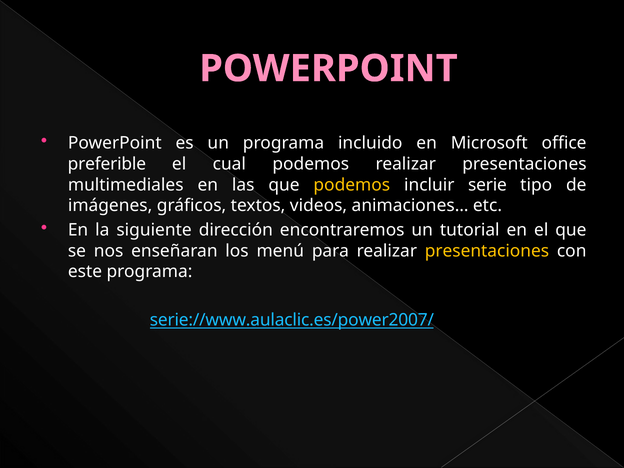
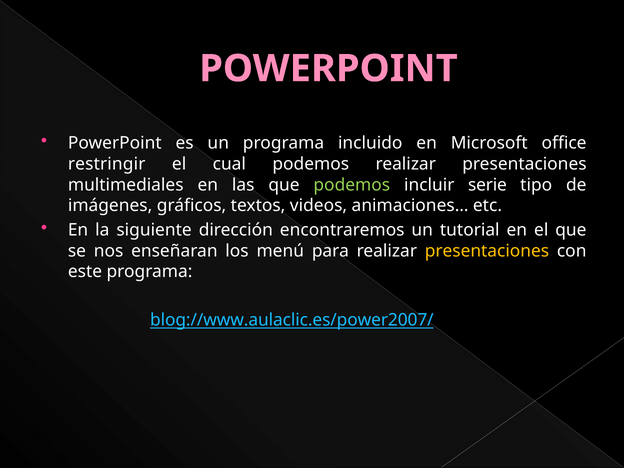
preferible: preferible -> restringir
podemos at (352, 185) colour: yellow -> light green
serie://www.aulaclic.es/power2007/: serie://www.aulaclic.es/power2007/ -> blog://www.aulaclic.es/power2007/
